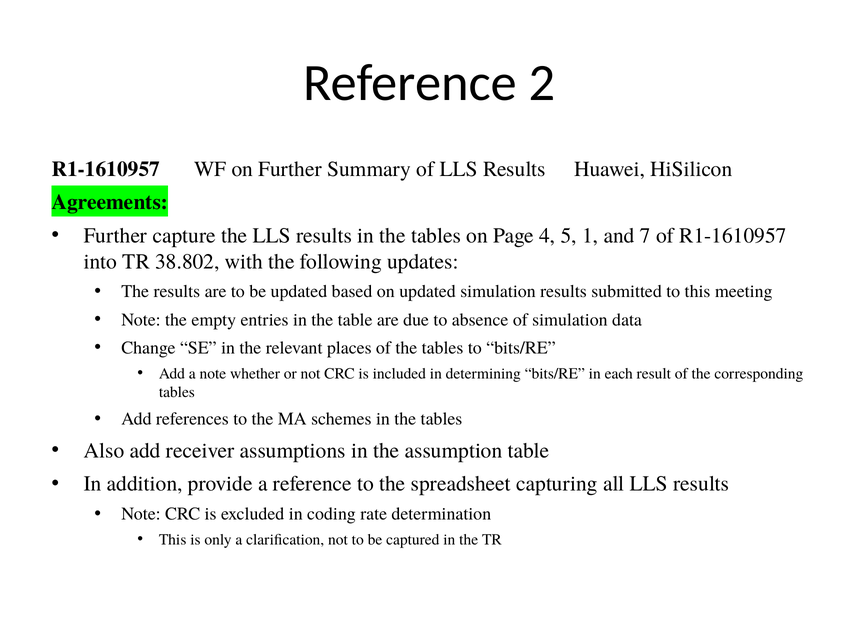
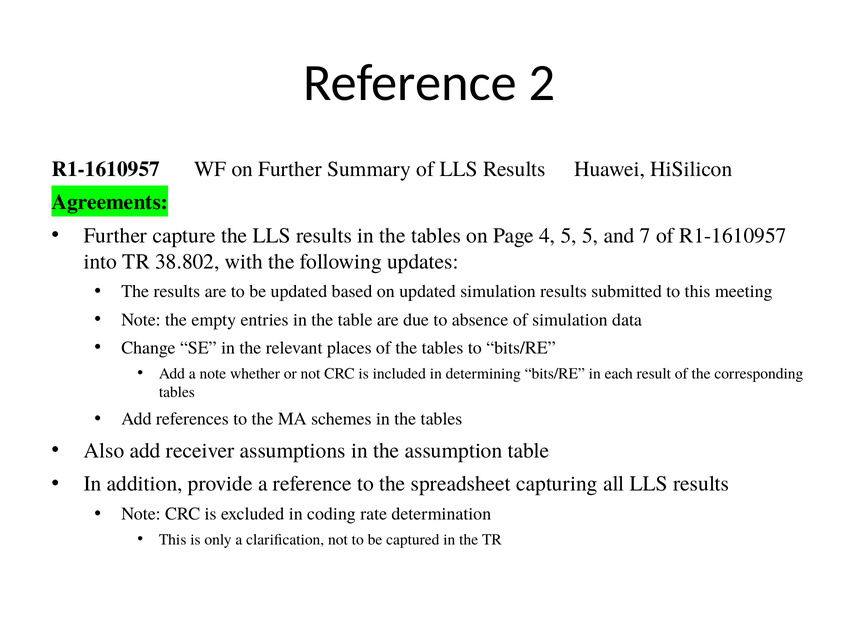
5 1: 1 -> 5
